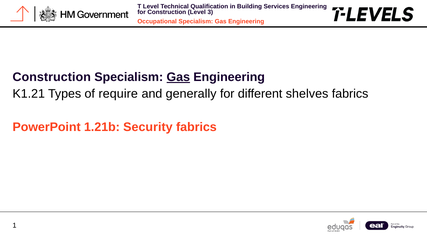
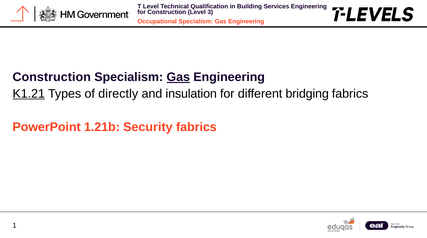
K1.21 underline: none -> present
require: require -> directly
generally: generally -> insulation
shelves: shelves -> bridging
